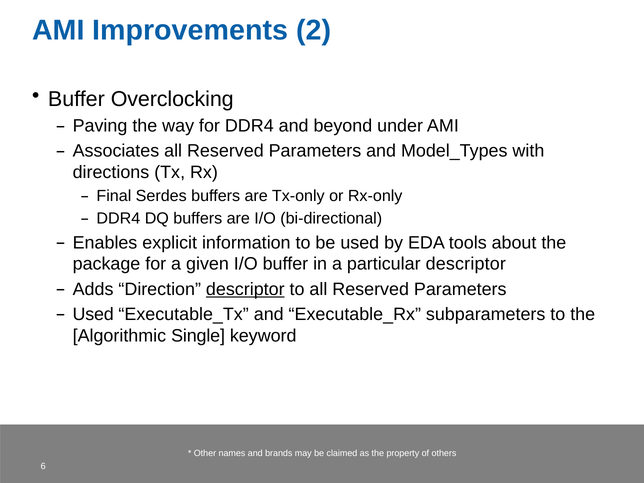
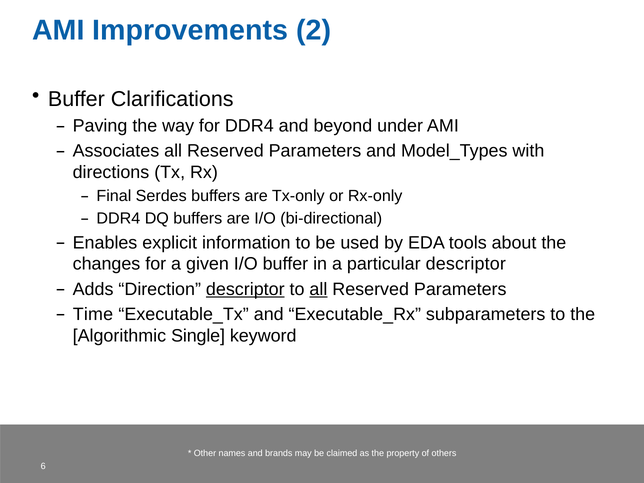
Overclocking: Overclocking -> Clarifications
package: package -> changes
all at (318, 289) underline: none -> present
Used at (93, 314): Used -> Time
